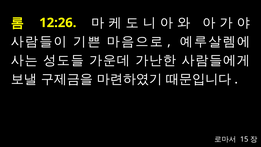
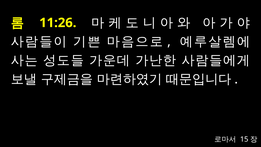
12:26: 12:26 -> 11:26
